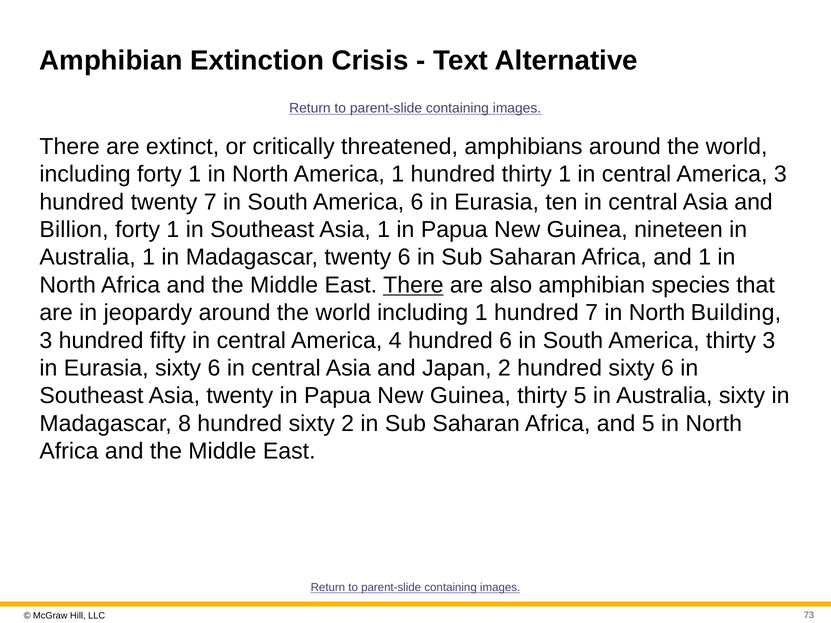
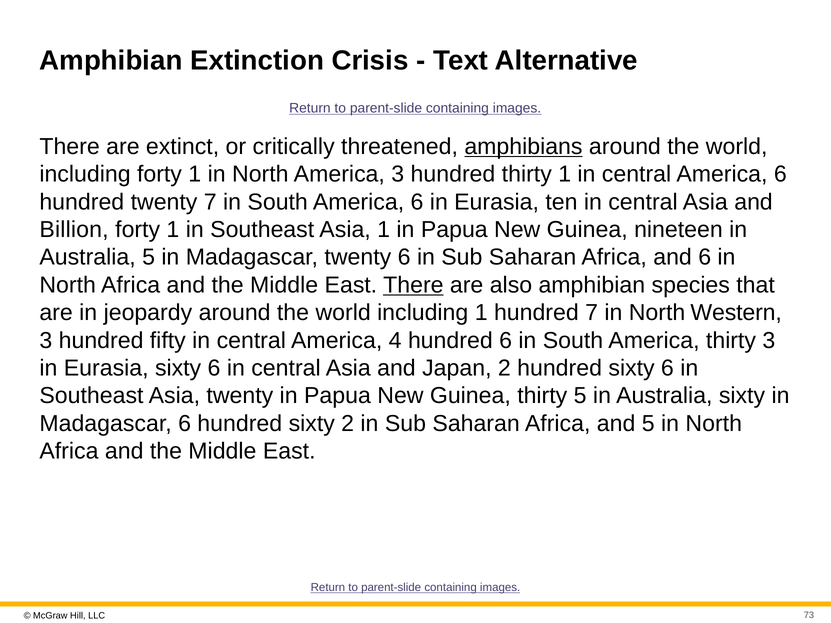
amphibians underline: none -> present
America 1: 1 -> 3
central America 3: 3 -> 6
Australia 1: 1 -> 5
and 1: 1 -> 6
Building: Building -> Western
Madagascar 8: 8 -> 6
